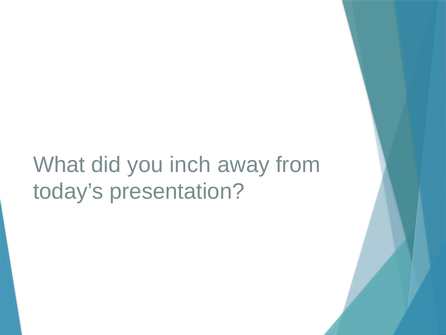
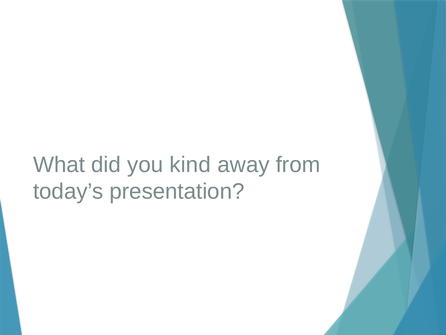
inch: inch -> kind
